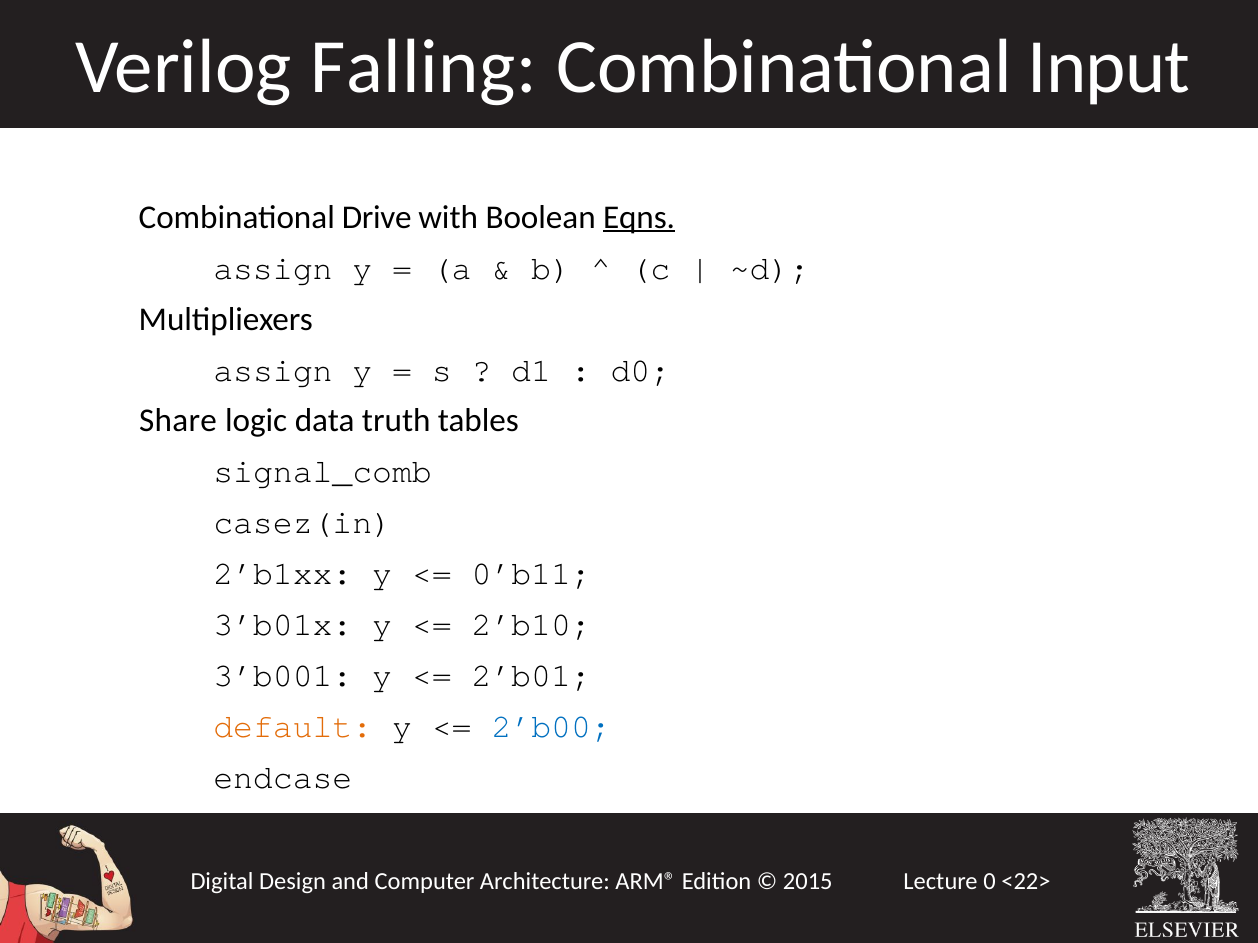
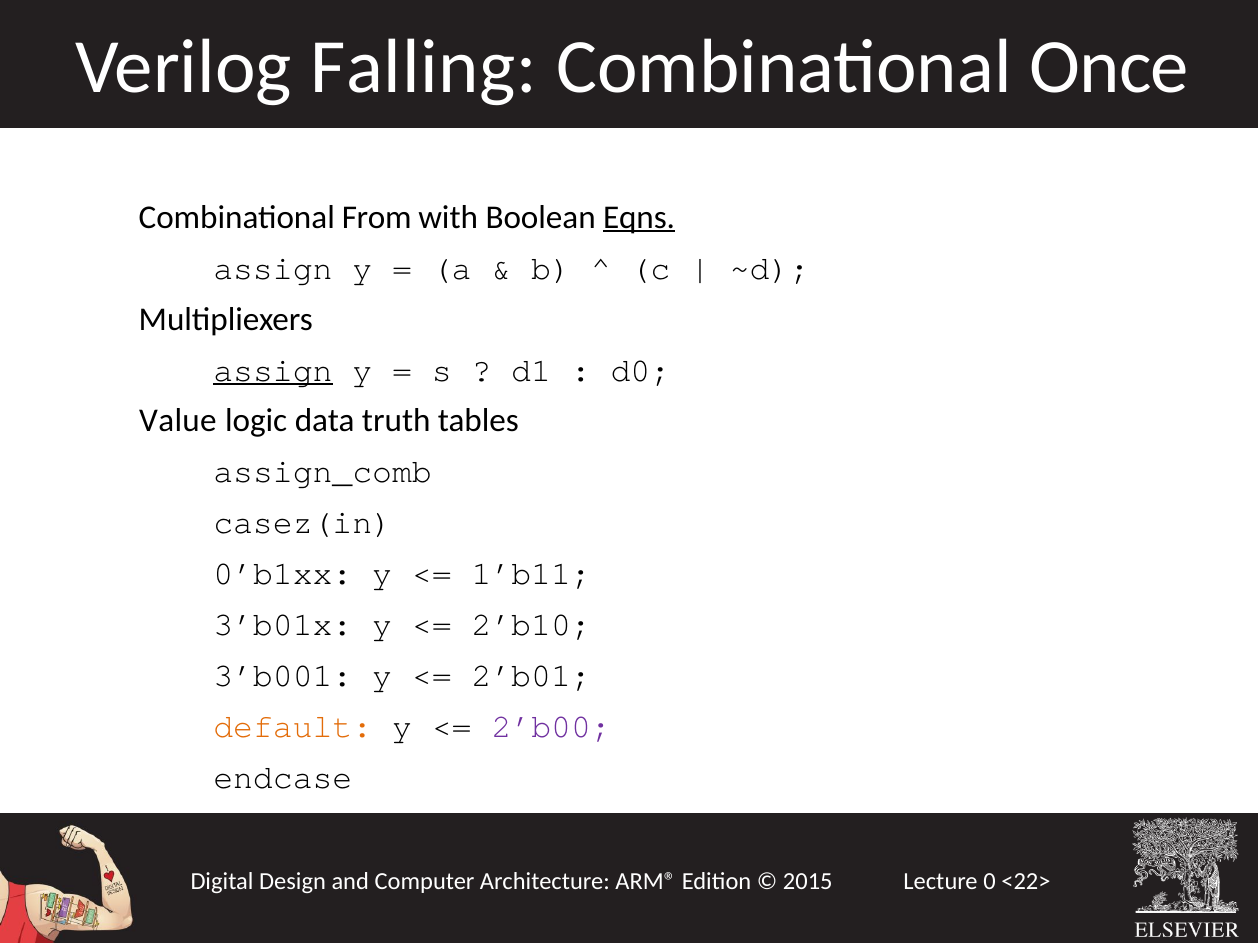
Input: Input -> Once
Drive: Drive -> From
assign at (273, 370) underline: none -> present
Share: Share -> Value
signal_comb: signal_comb -> assign_comb
2’b1xx: 2’b1xx -> 0’b1xx
0’b11: 0’b11 -> 1’b11
2’b00 colour: blue -> purple
